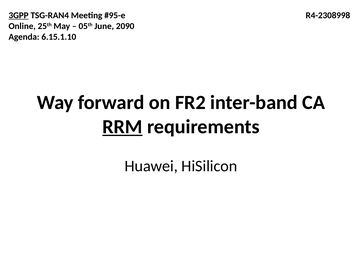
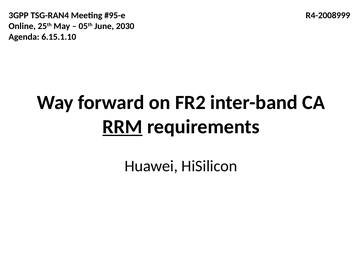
3GPP underline: present -> none
R4-2308998: R4-2308998 -> R4-2008999
2090: 2090 -> 2030
